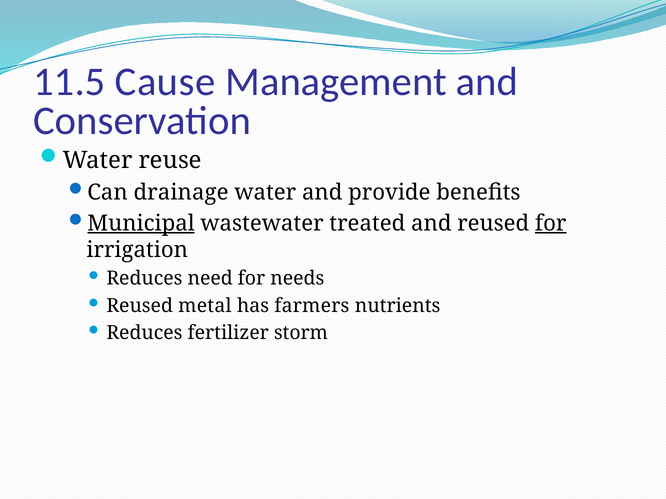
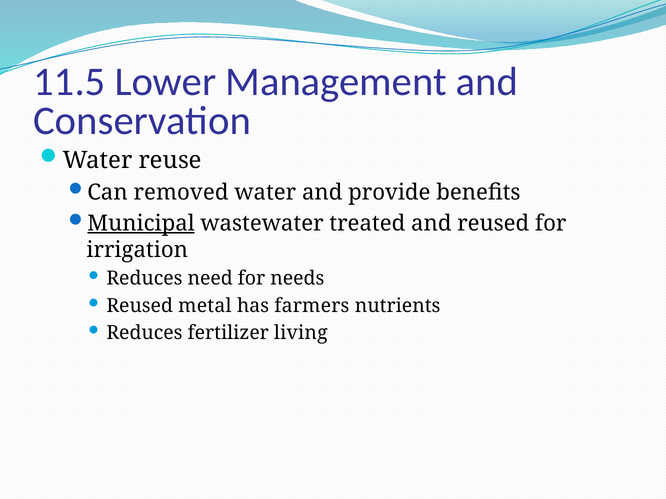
Cause: Cause -> Lower
drainage: drainage -> removed
for at (551, 223) underline: present -> none
storm: storm -> living
